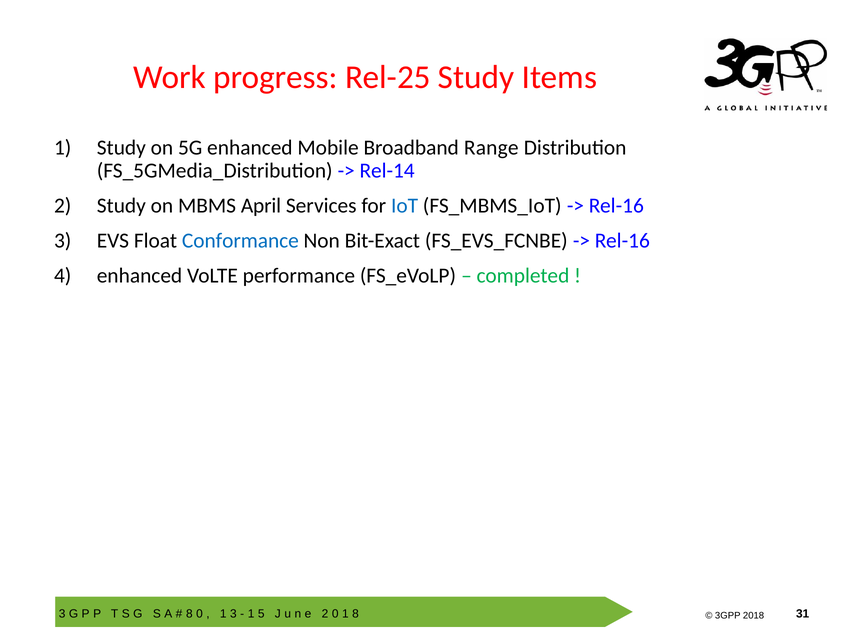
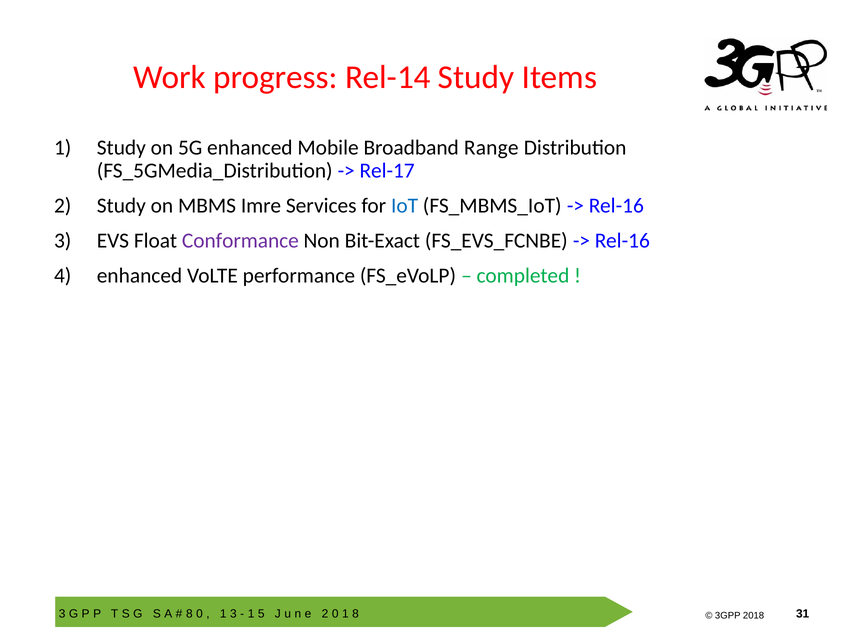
Rel-25: Rel-25 -> Rel-14
Rel-14: Rel-14 -> Rel-17
April: April -> Imre
Conformance colour: blue -> purple
